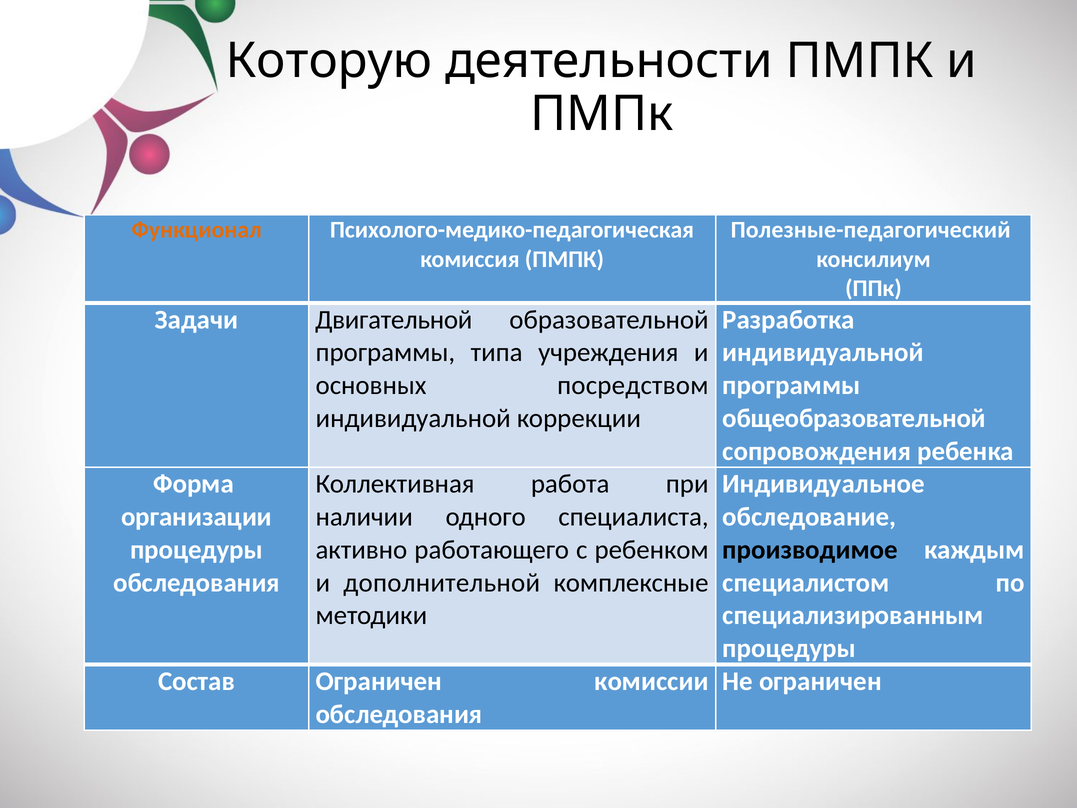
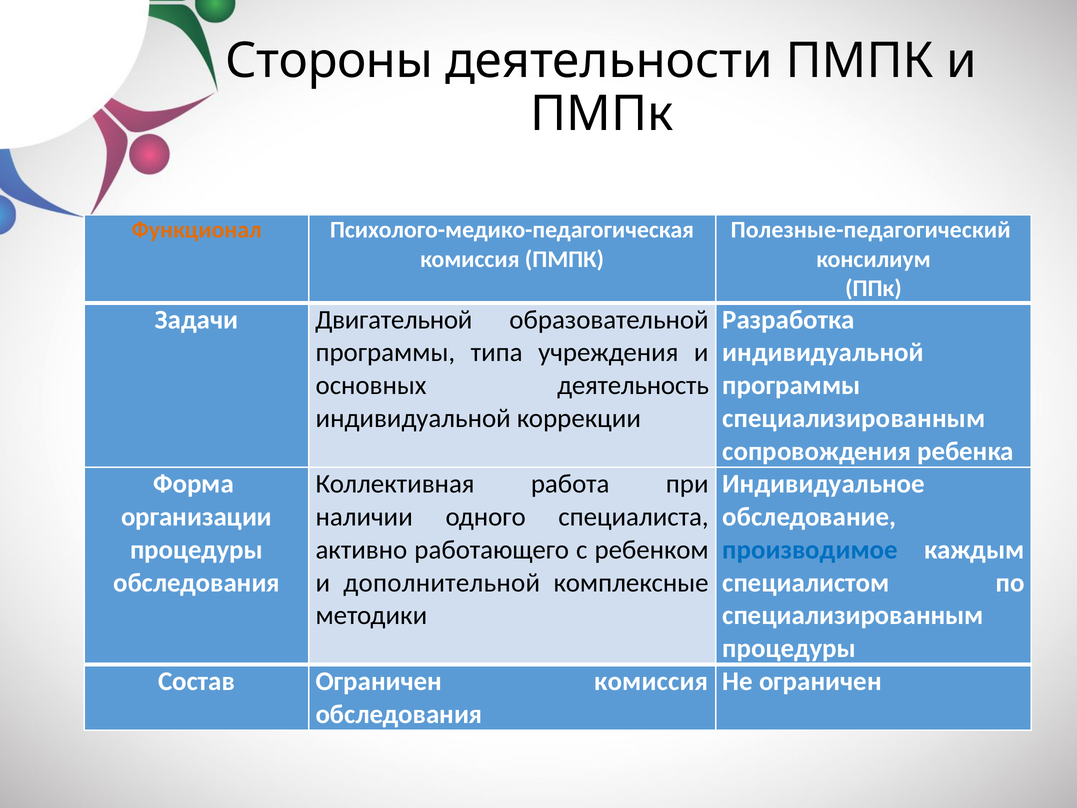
Которую: Которую -> Стороны
посредством: посредством -> деятельность
общеобразовательной at (854, 418): общеобразовательной -> специализированным
производимое colour: black -> blue
Ограничен комиссии: комиссии -> комиссия
